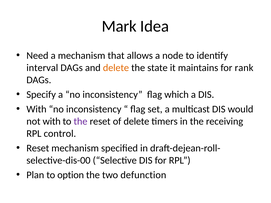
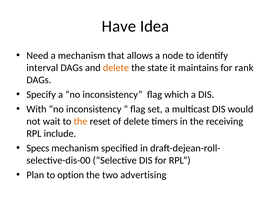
Mark: Mark -> Have
not with: with -> wait
the at (81, 121) colour: purple -> orange
control: control -> include
Reset at (38, 148): Reset -> Specs
defunction: defunction -> advertising
